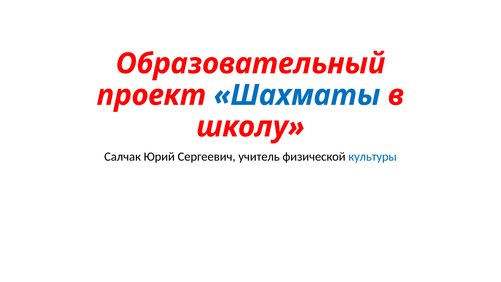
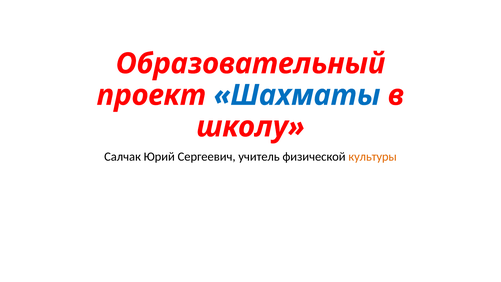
культуры colour: blue -> orange
